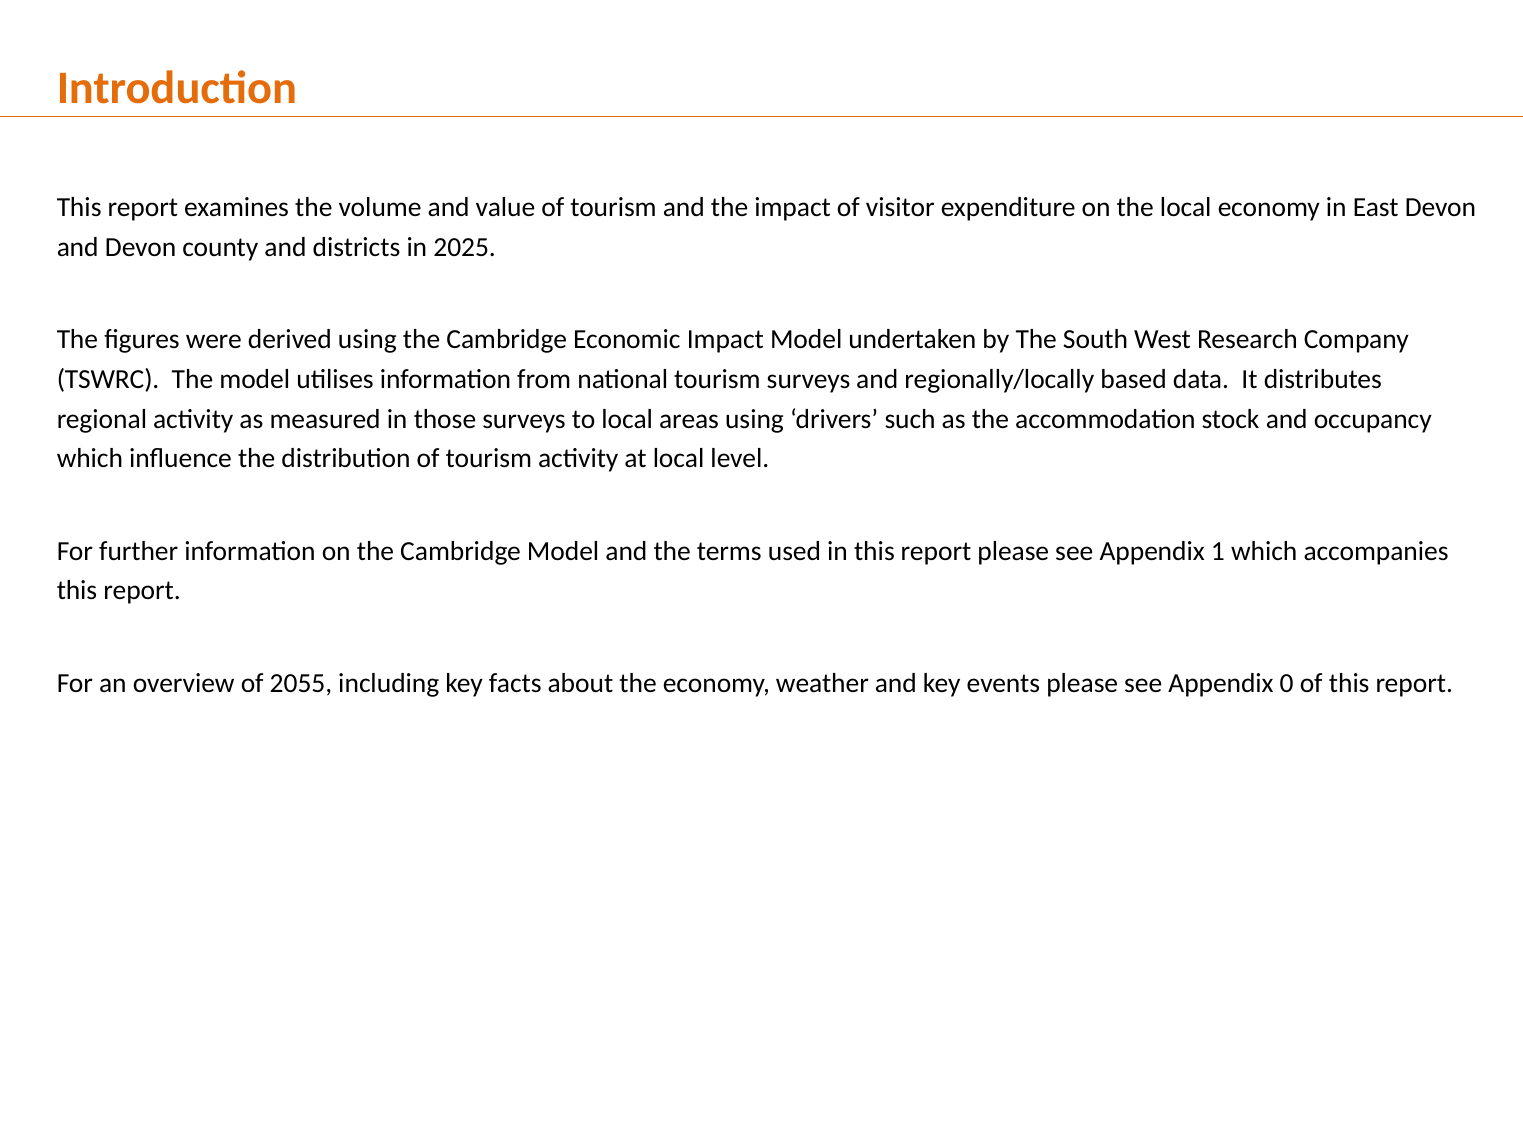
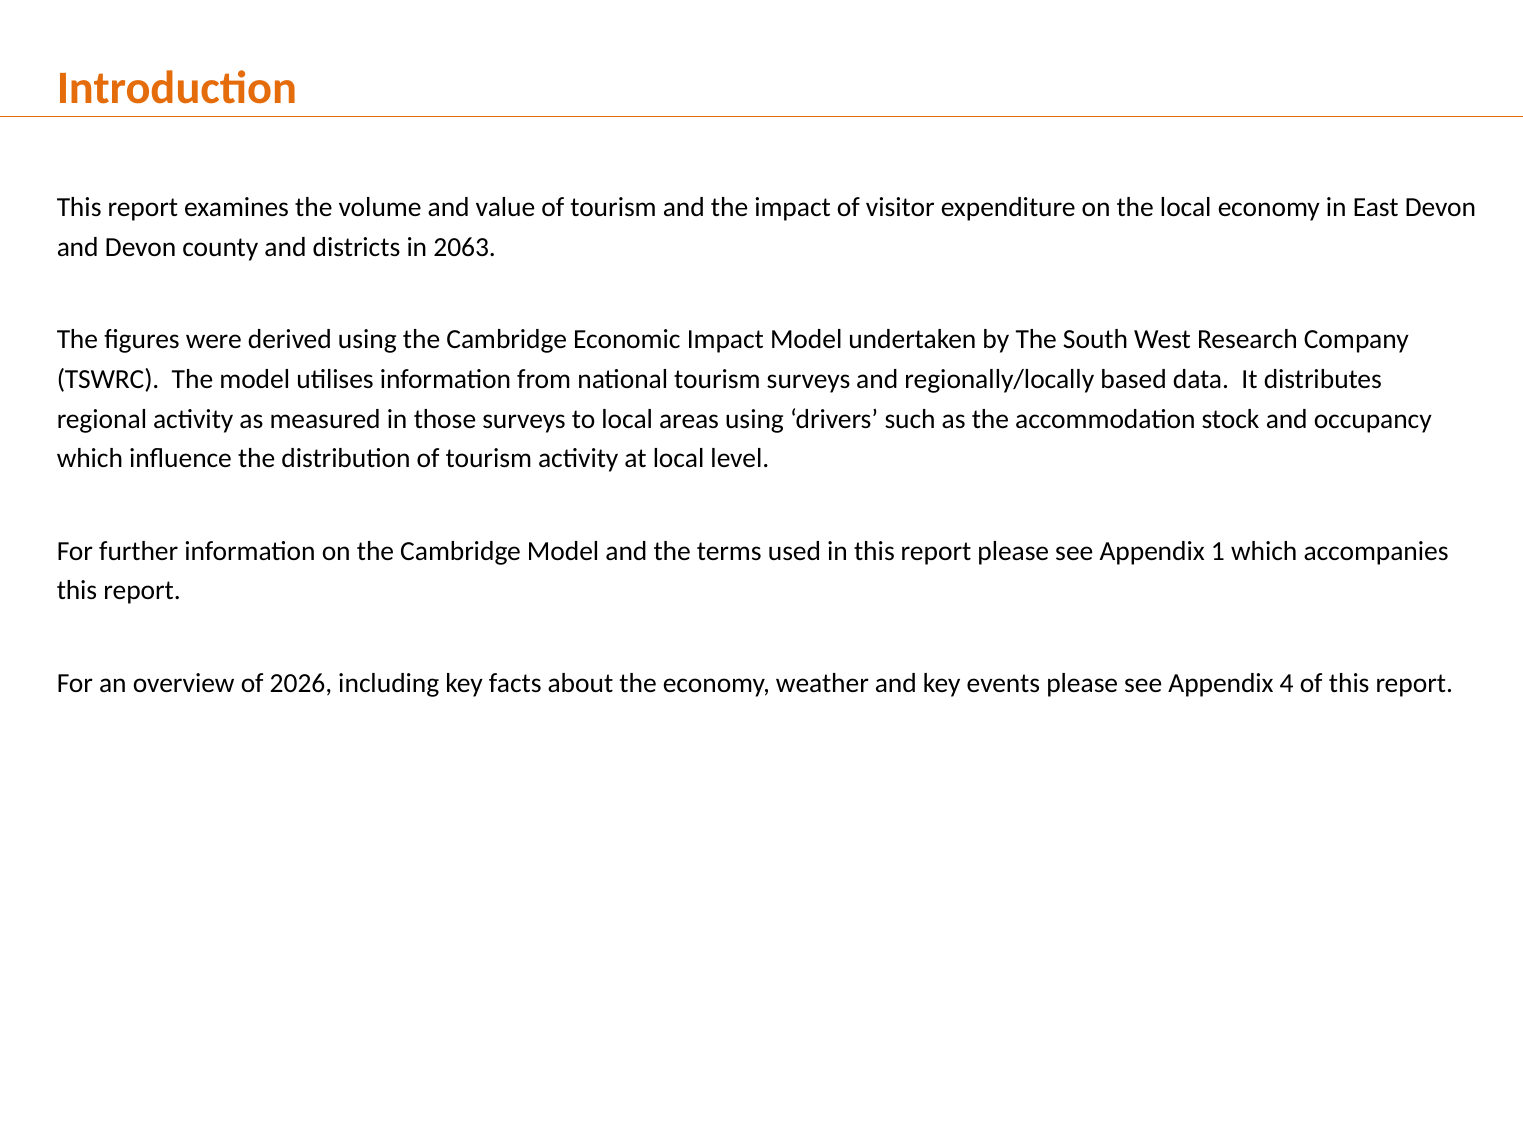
2025: 2025 -> 2063
2055: 2055 -> 2026
0: 0 -> 4
